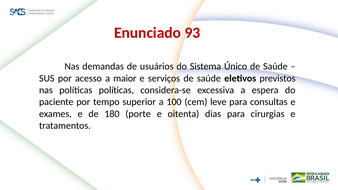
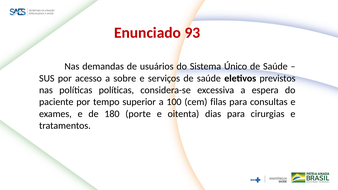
maior: maior -> sobre
leve: leve -> filas
